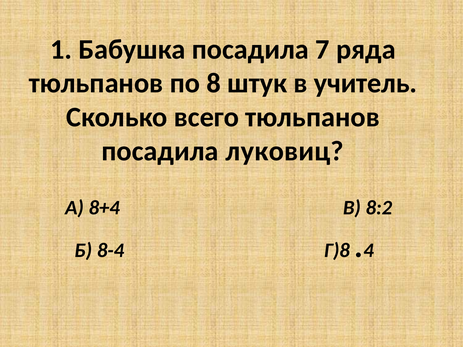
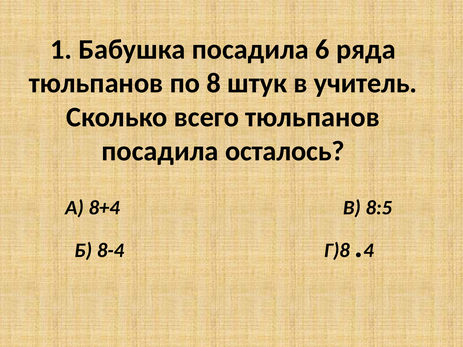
7: 7 -> 6
луковиц: луковиц -> осталось
8:2: 8:2 -> 8:5
